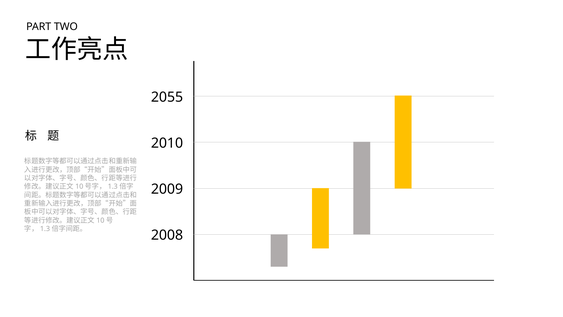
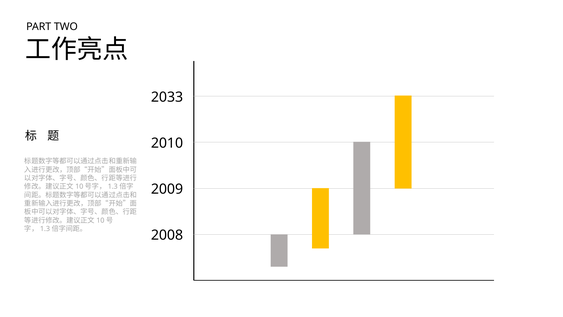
2055: 2055 -> 2033
